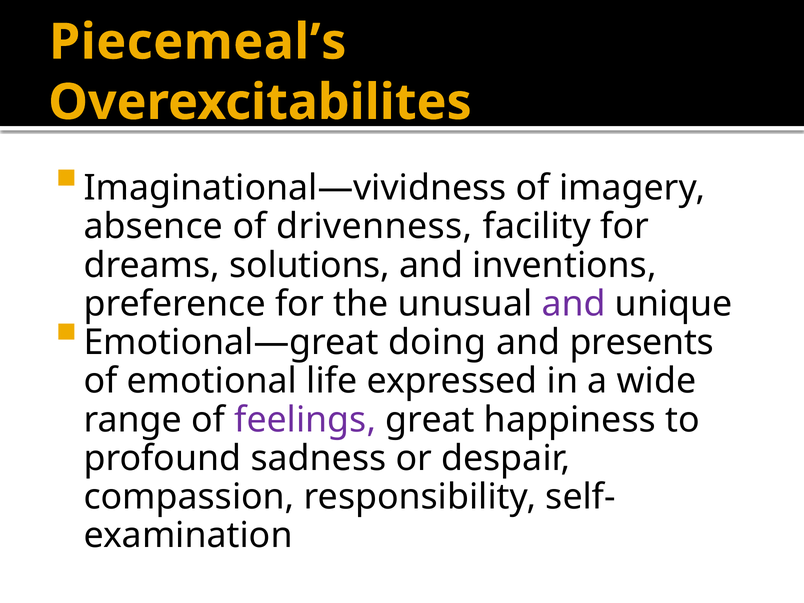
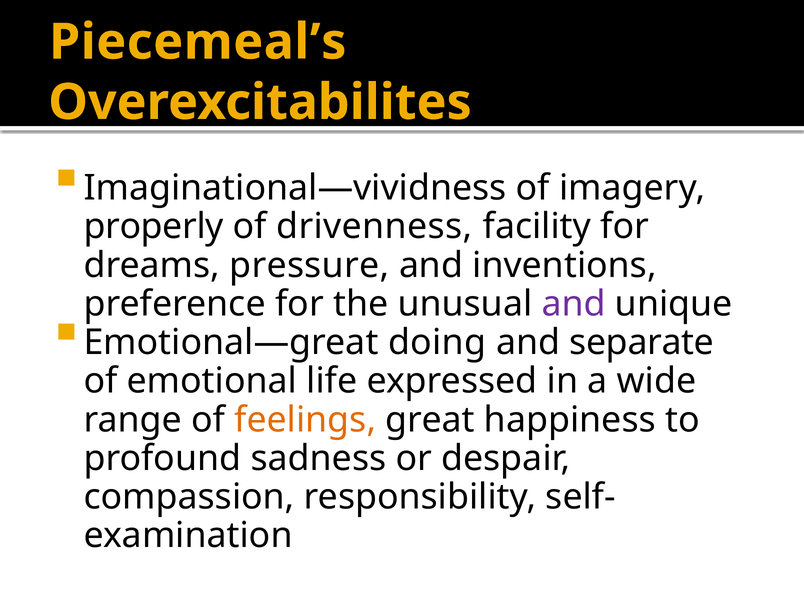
absence: absence -> properly
solutions: solutions -> pressure
presents: presents -> separate
feelings colour: purple -> orange
